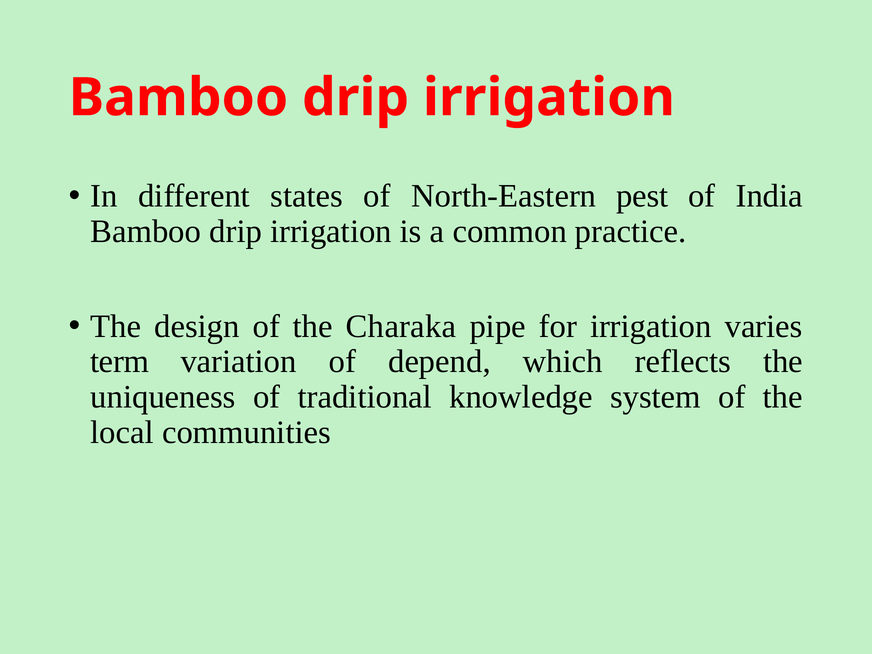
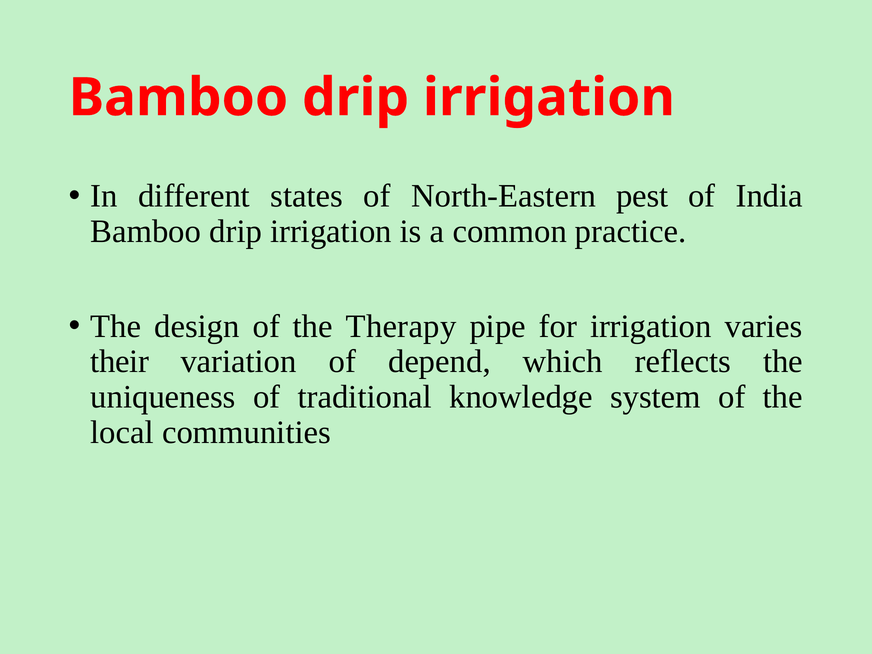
Charaka: Charaka -> Therapy
term: term -> their
